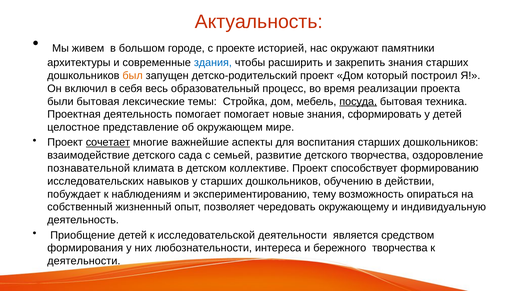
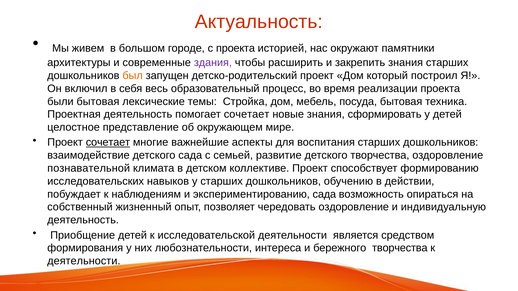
с проекте: проекте -> проекта
здания colour: blue -> purple
посуда underline: present -> none
помогает помогает: помогает -> сочетает
экспериментированию тему: тему -> сада
чередовать окружающему: окружающему -> оздоровление
